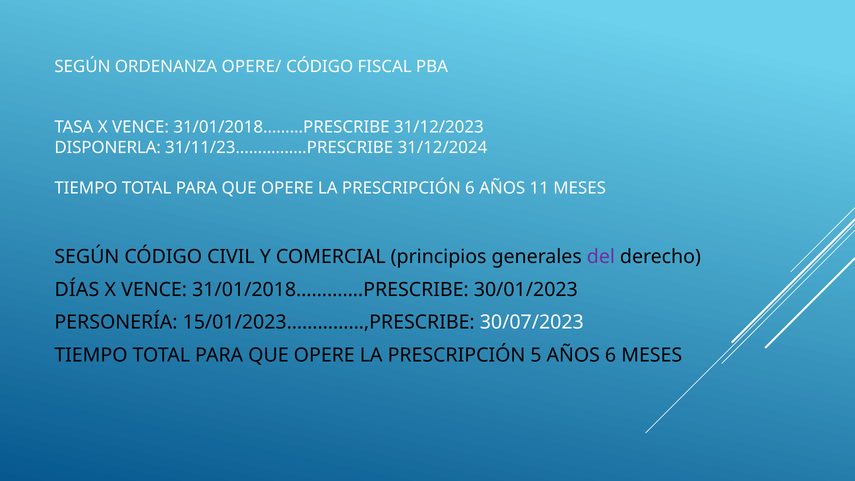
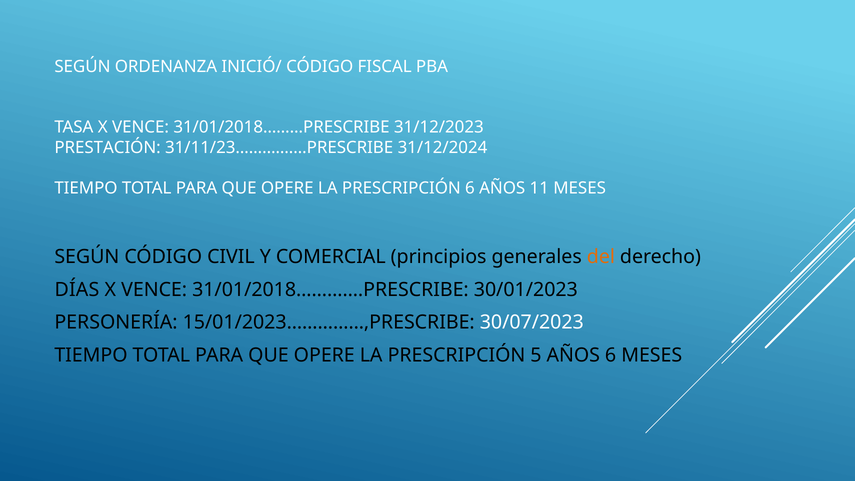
OPERE/: OPERE/ -> INICIÓ/
DISPONERLA: DISPONERLA -> PRESTACIÓN
del colour: purple -> orange
